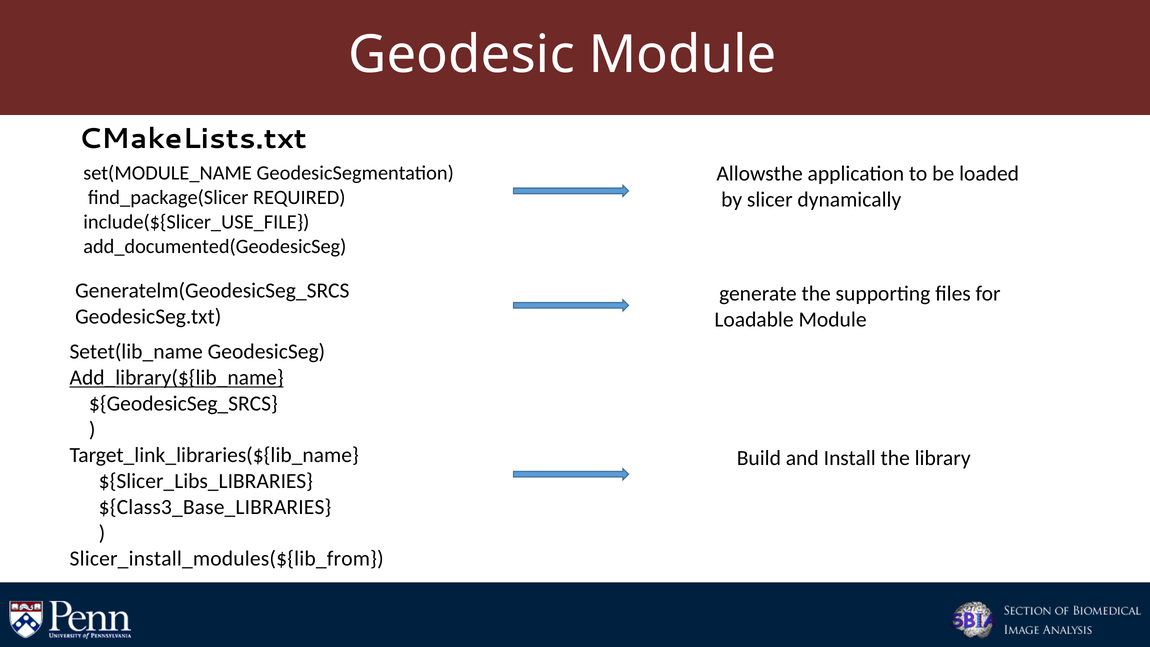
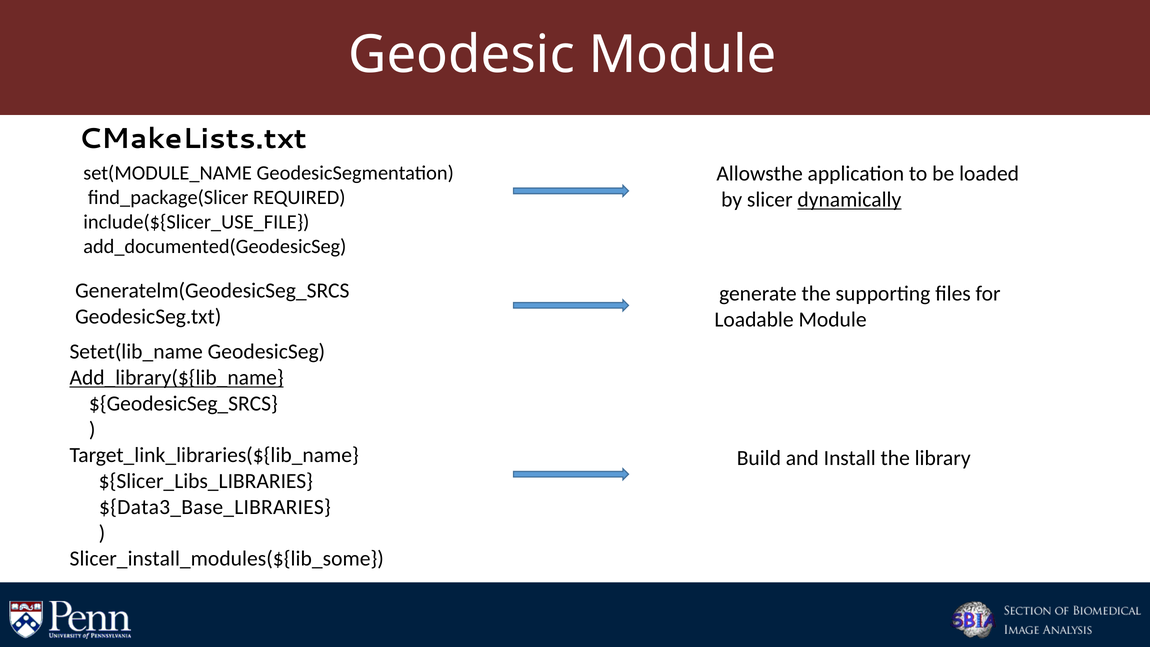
dynamically underline: none -> present
${Class3_Base_LIBRARIES: ${Class3_Base_LIBRARIES -> ${Data3_Base_LIBRARIES
Slicer_install_modules(${lib_from: Slicer_install_modules(${lib_from -> Slicer_install_modules(${lib_some
